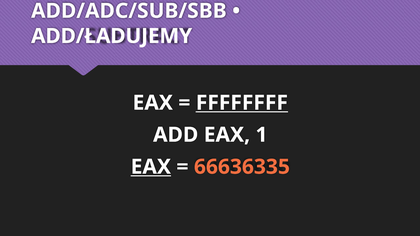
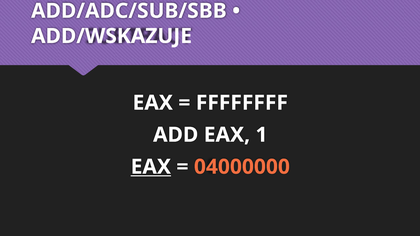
ADD/ŁADUJEMY: ADD/ŁADUJEMY -> ADD/WSKAZUJE
FFFFFFFF underline: present -> none
66636335: 66636335 -> 04000000
